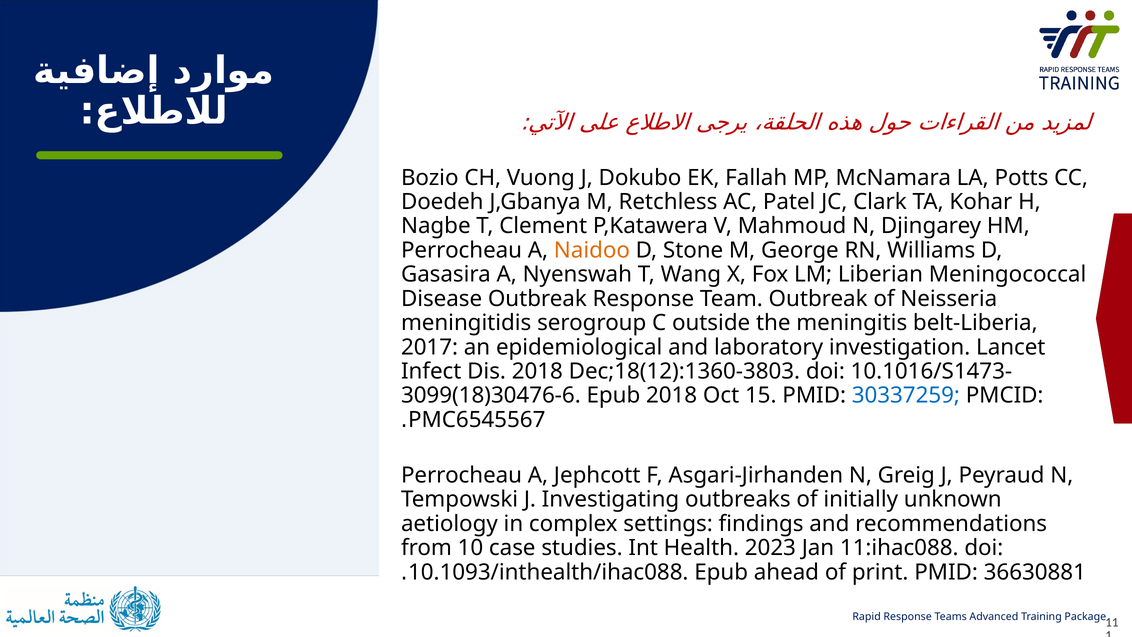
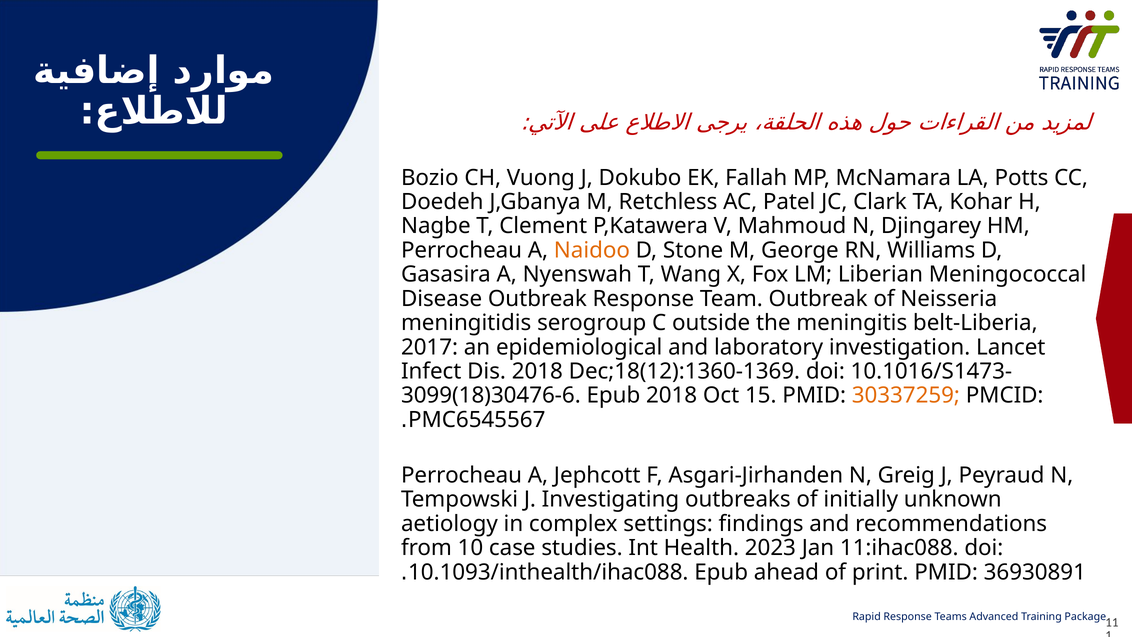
Dec;18(12):1360-3803: Dec;18(12):1360-3803 -> Dec;18(12):1360-1369
30337259 colour: blue -> orange
36630881: 36630881 -> 36930891
